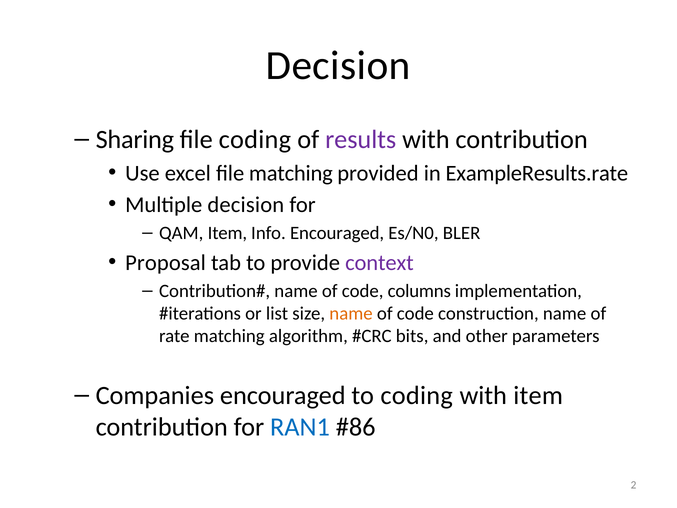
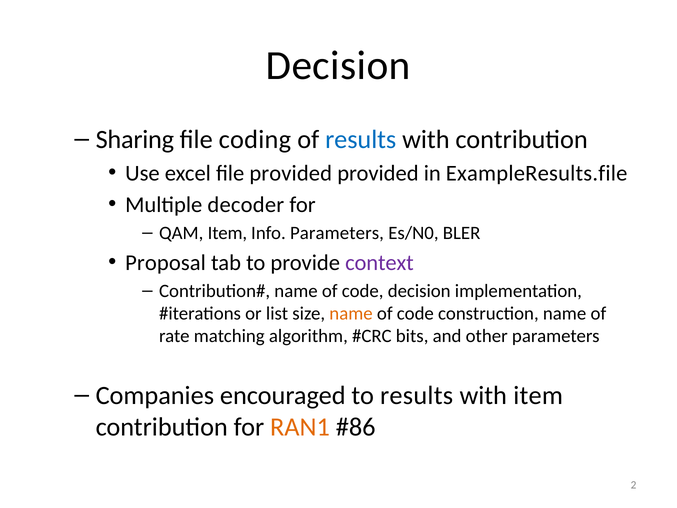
results at (361, 139) colour: purple -> blue
file matching: matching -> provided
ExampleResults.rate: ExampleResults.rate -> ExampleResults.file
Multiple decision: decision -> decoder
Info Encouraged: Encouraged -> Parameters
code columns: columns -> decision
to coding: coding -> results
RAN1 colour: blue -> orange
